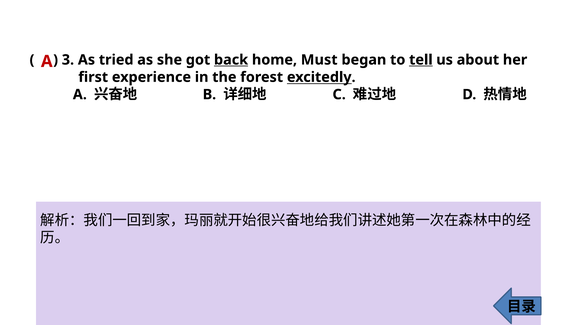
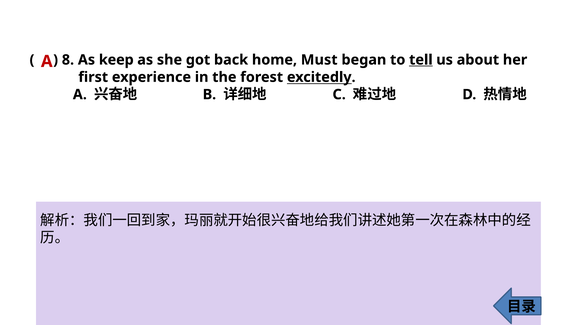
3: 3 -> 8
tried: tried -> keep
back underline: present -> none
